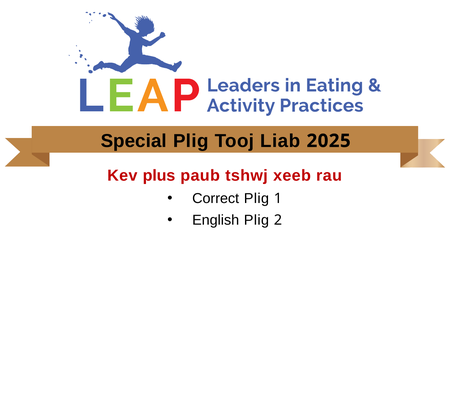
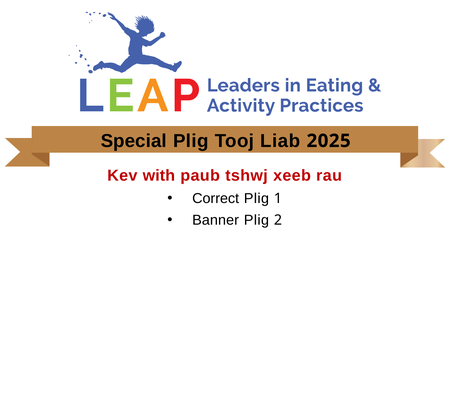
plus: plus -> with
English: English -> Banner
